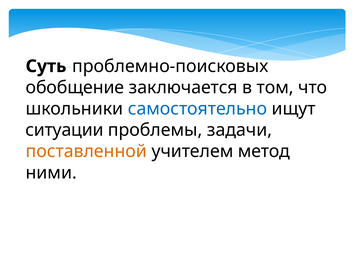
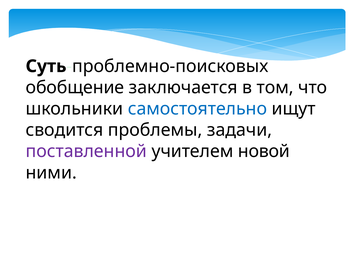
ситуации: ситуации -> сводится
поставленной colour: orange -> purple
метод: метод -> новой
